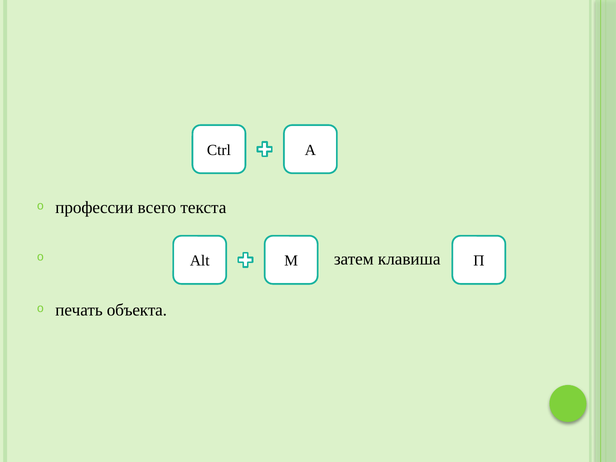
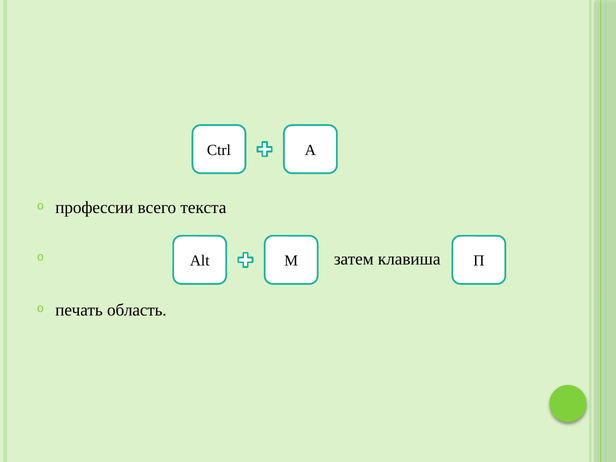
объекта: объекта -> область
